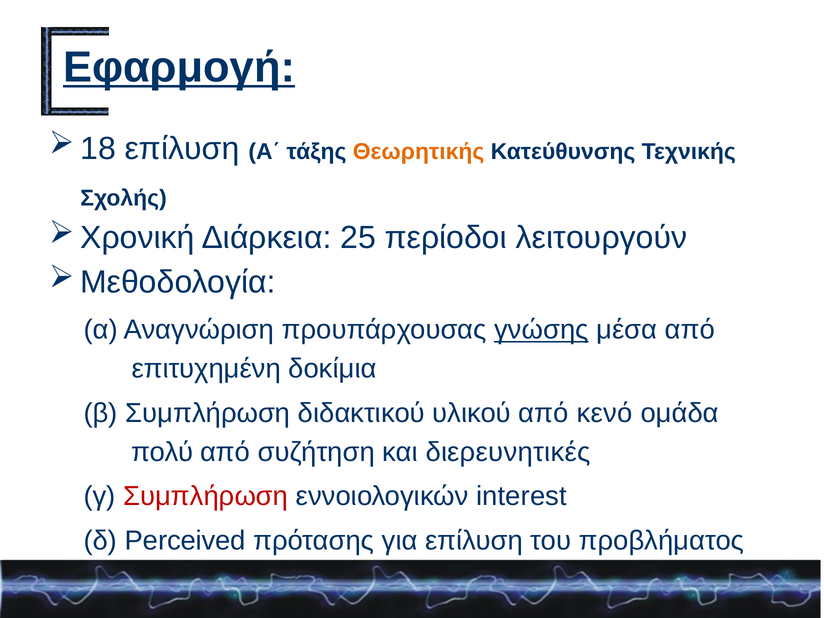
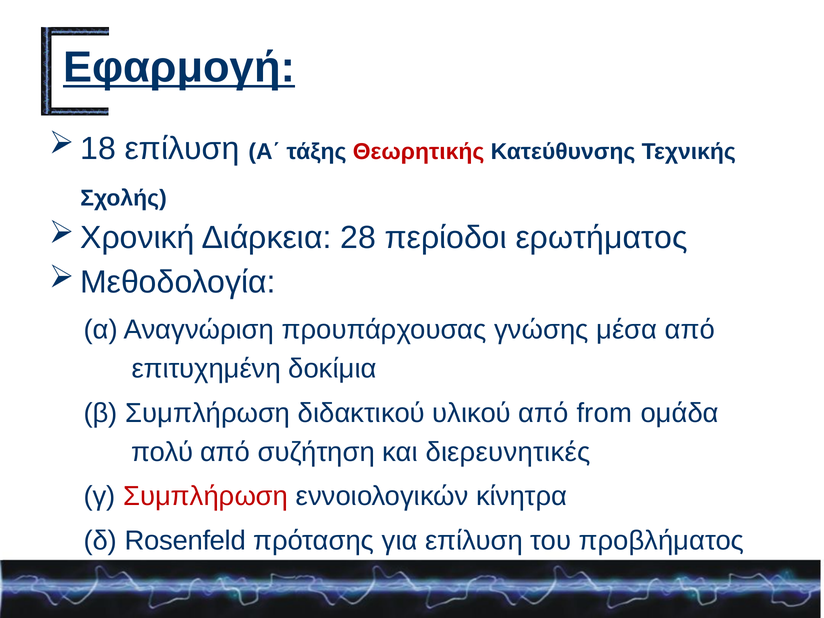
Θεωρητικής colour: orange -> red
25: 25 -> 28
λειτουργούν: λειτουργούν -> ερωτήματος
γνώσης underline: present -> none
κενό: κενό -> from
interest: interest -> κίνητρα
Perceived: Perceived -> Rosenfeld
